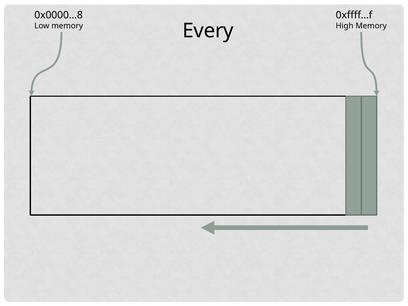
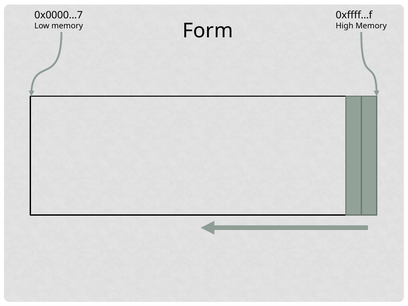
0x0000…8: 0x0000…8 -> 0x0000…7
Every: Every -> Form
